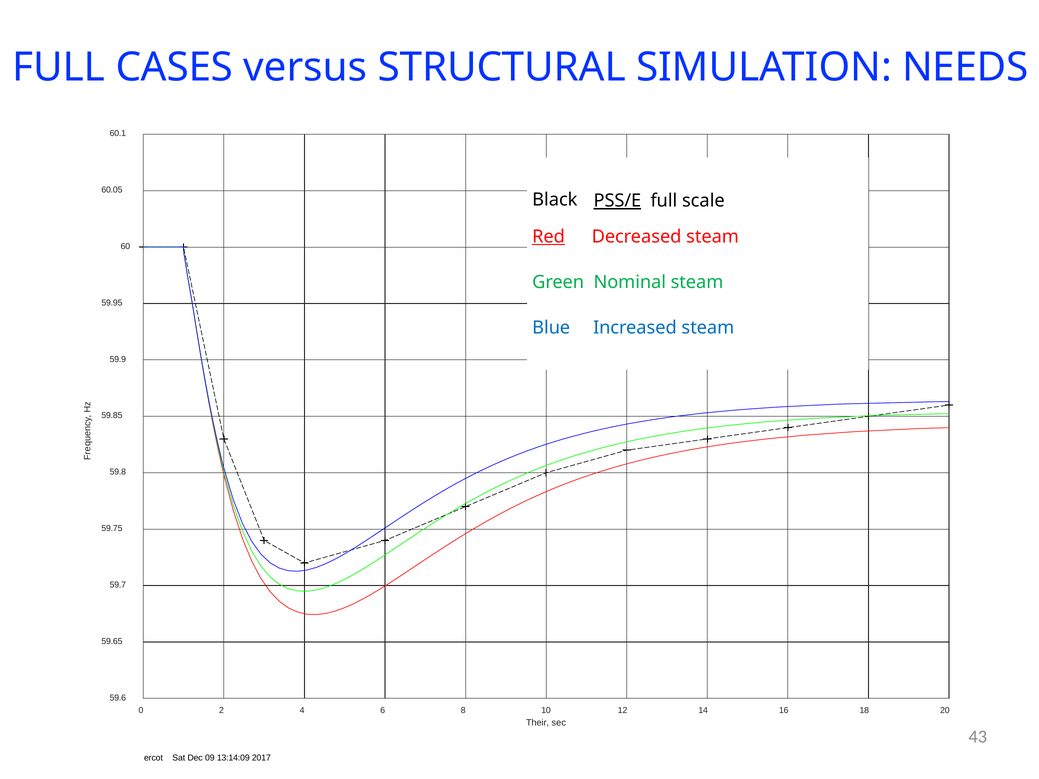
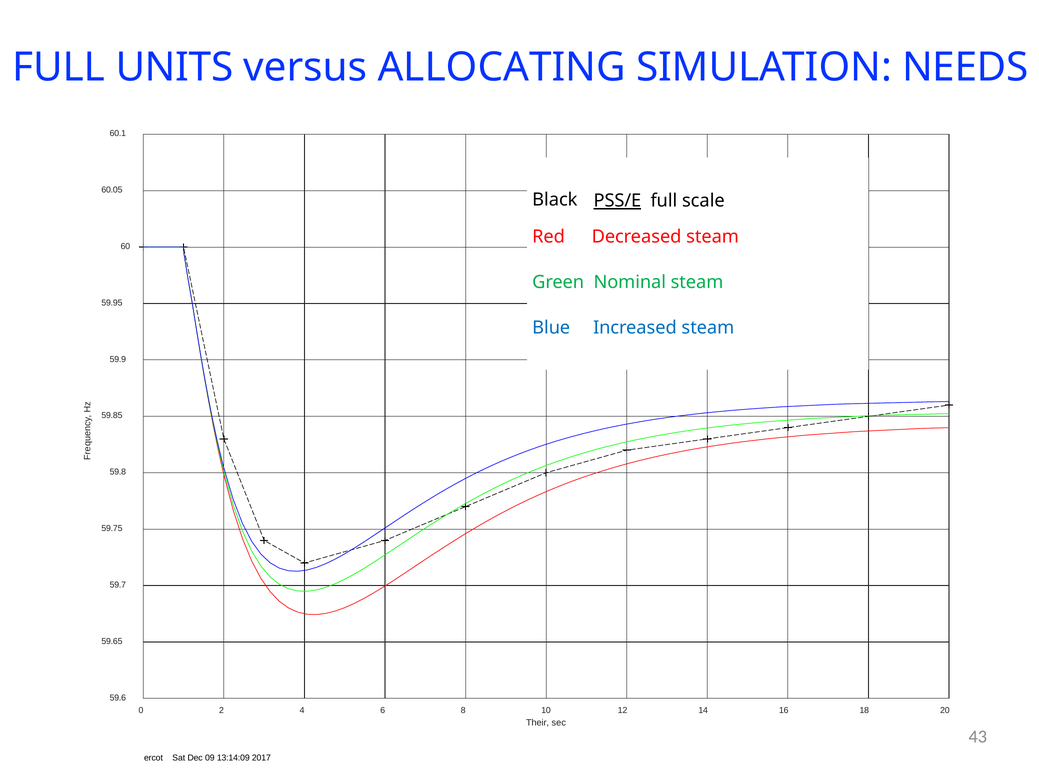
CASES: CASES -> UNITS
STRUCTURAL: STRUCTURAL -> ALLOCATING
Red underline: present -> none
